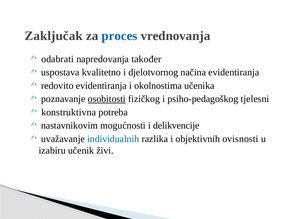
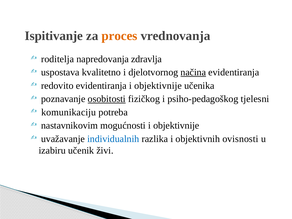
Zaključak: Zaključak -> Ispitivanje
proces colour: blue -> orange
odabrati: odabrati -> roditelja
također: također -> zdravlja
načina underline: none -> present
okolnostima at (158, 86): okolnostima -> objektivnije
konstruktivna: konstruktivna -> komunikaciju
mogućnosti i delikvencije: delikvencije -> objektivnije
